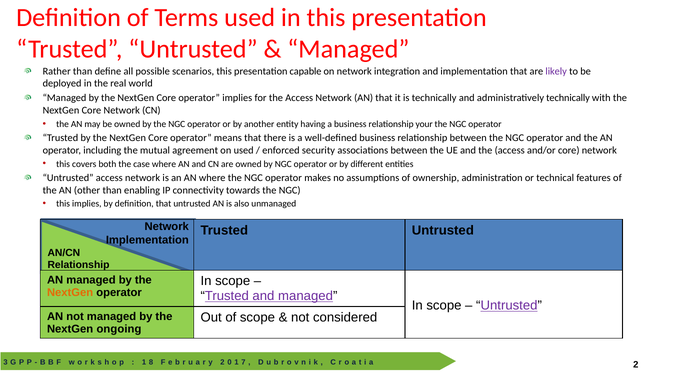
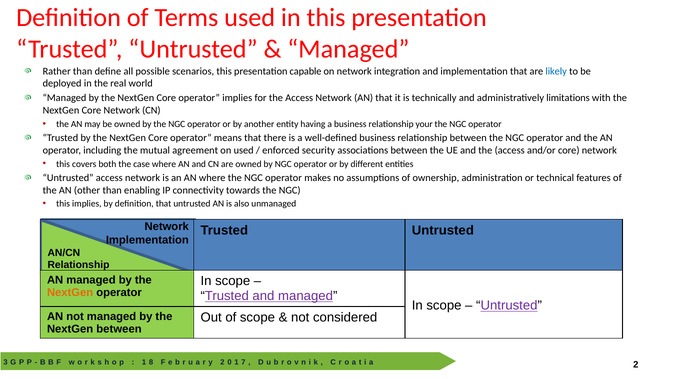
likely colour: purple -> blue
administratively technically: technically -> limitations
NextGen ongoing: ongoing -> between
